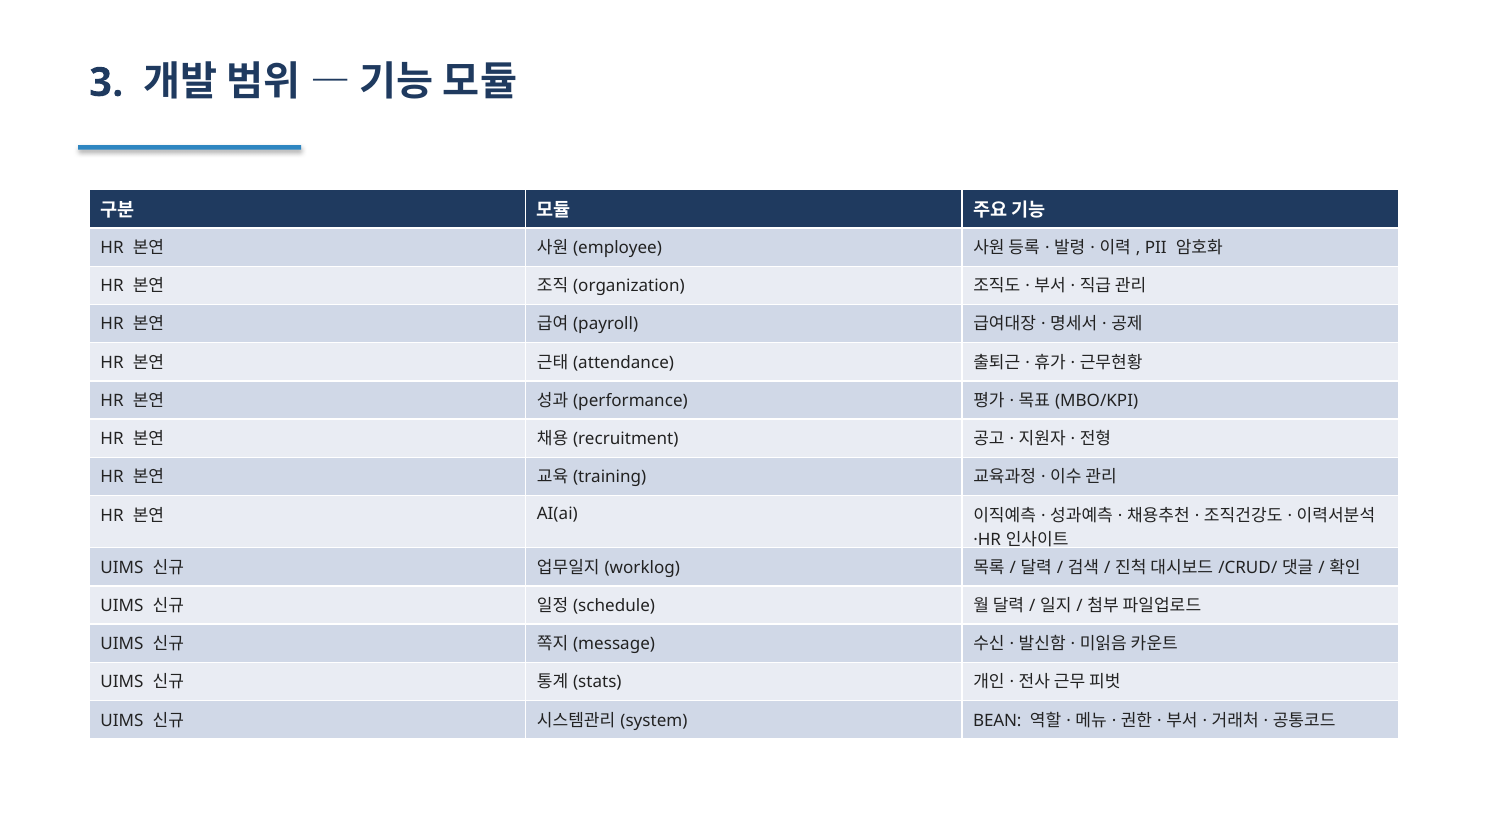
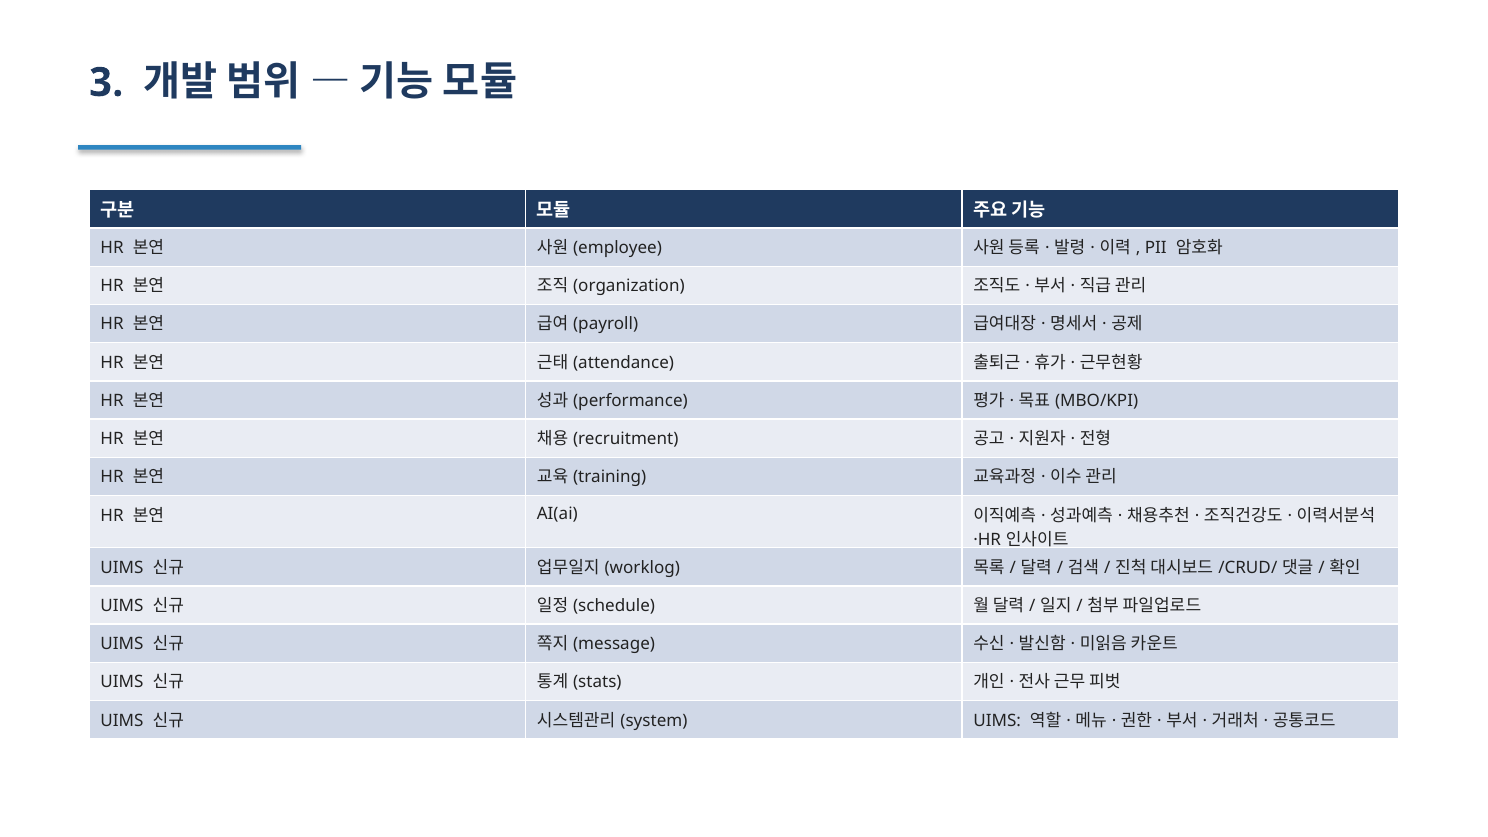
BEAN at (997, 720): BEAN -> UIMS
